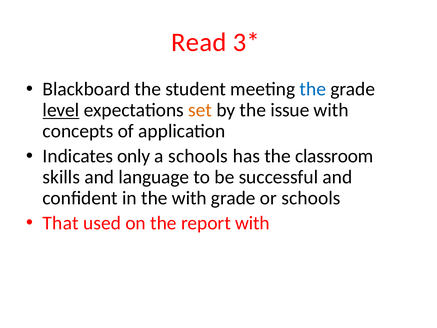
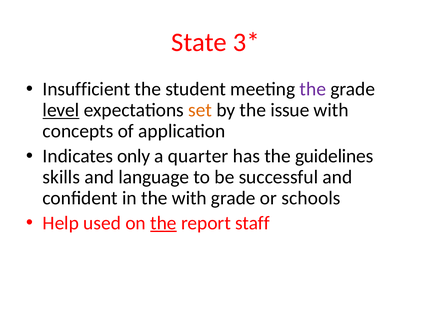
Read: Read -> State
Blackboard: Blackboard -> Insufficient
the at (313, 89) colour: blue -> purple
a schools: schools -> quarter
classroom: classroom -> guidelines
That: That -> Help
the at (163, 223) underline: none -> present
report with: with -> staff
